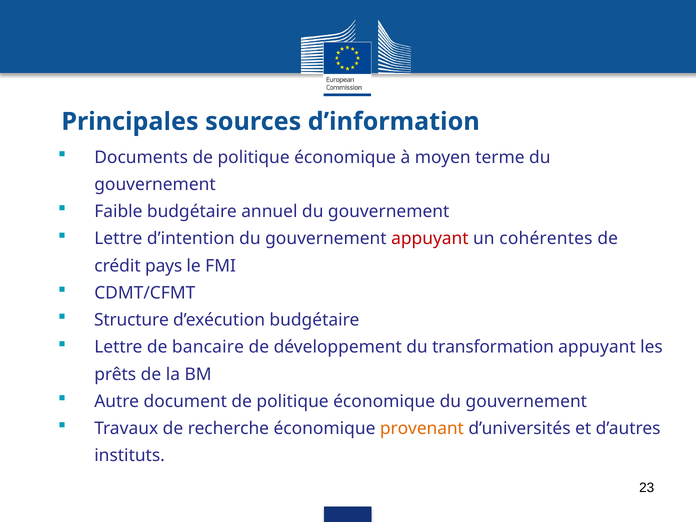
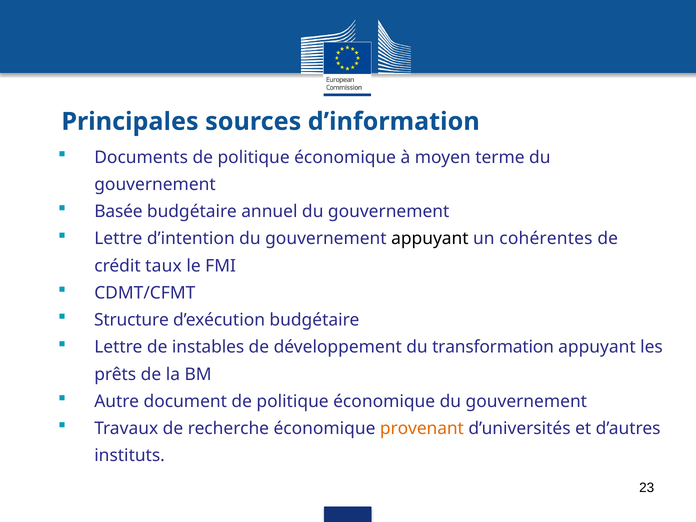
Faible: Faible -> Basée
appuyant at (430, 239) colour: red -> black
pays: pays -> taux
bancaire: bancaire -> instables
